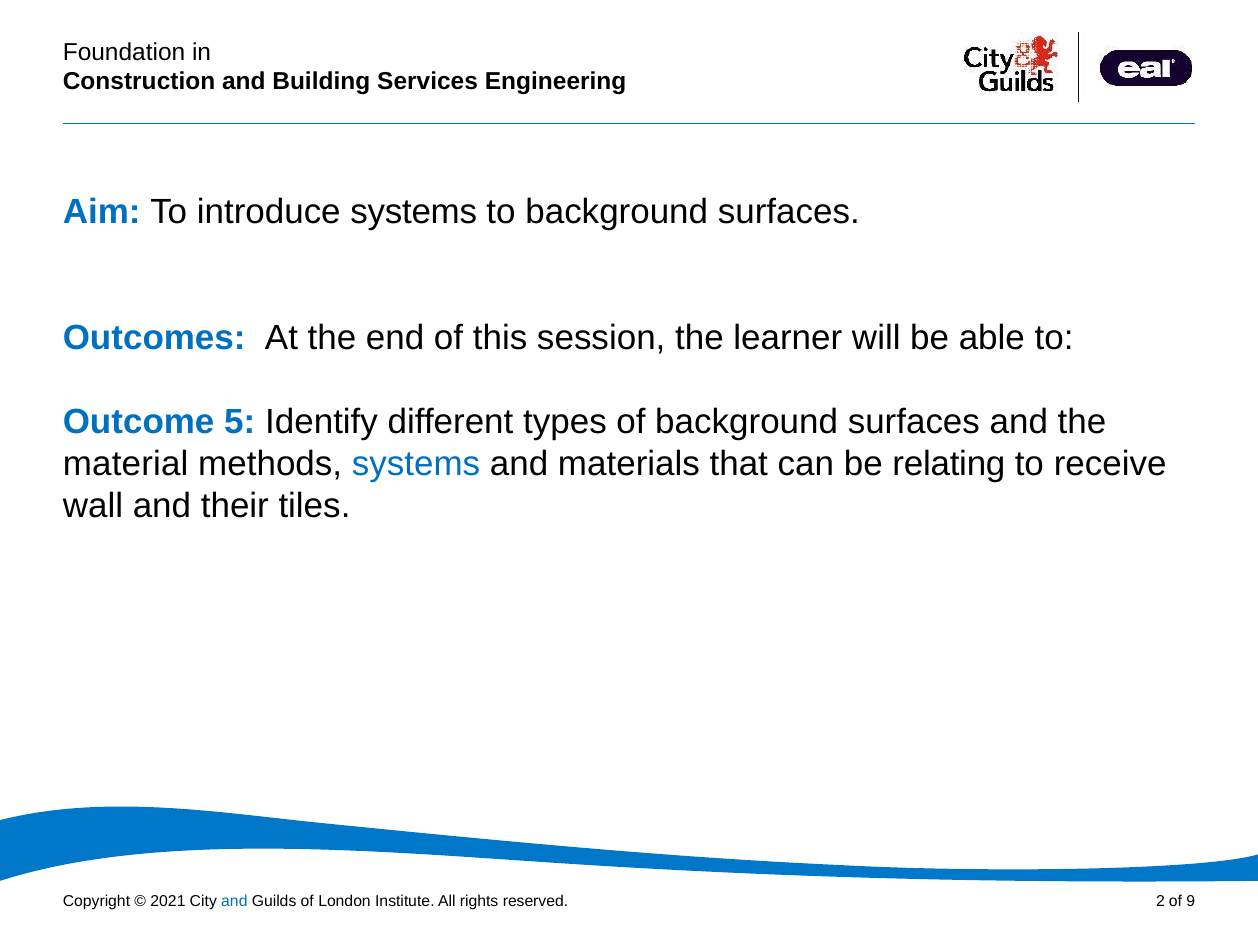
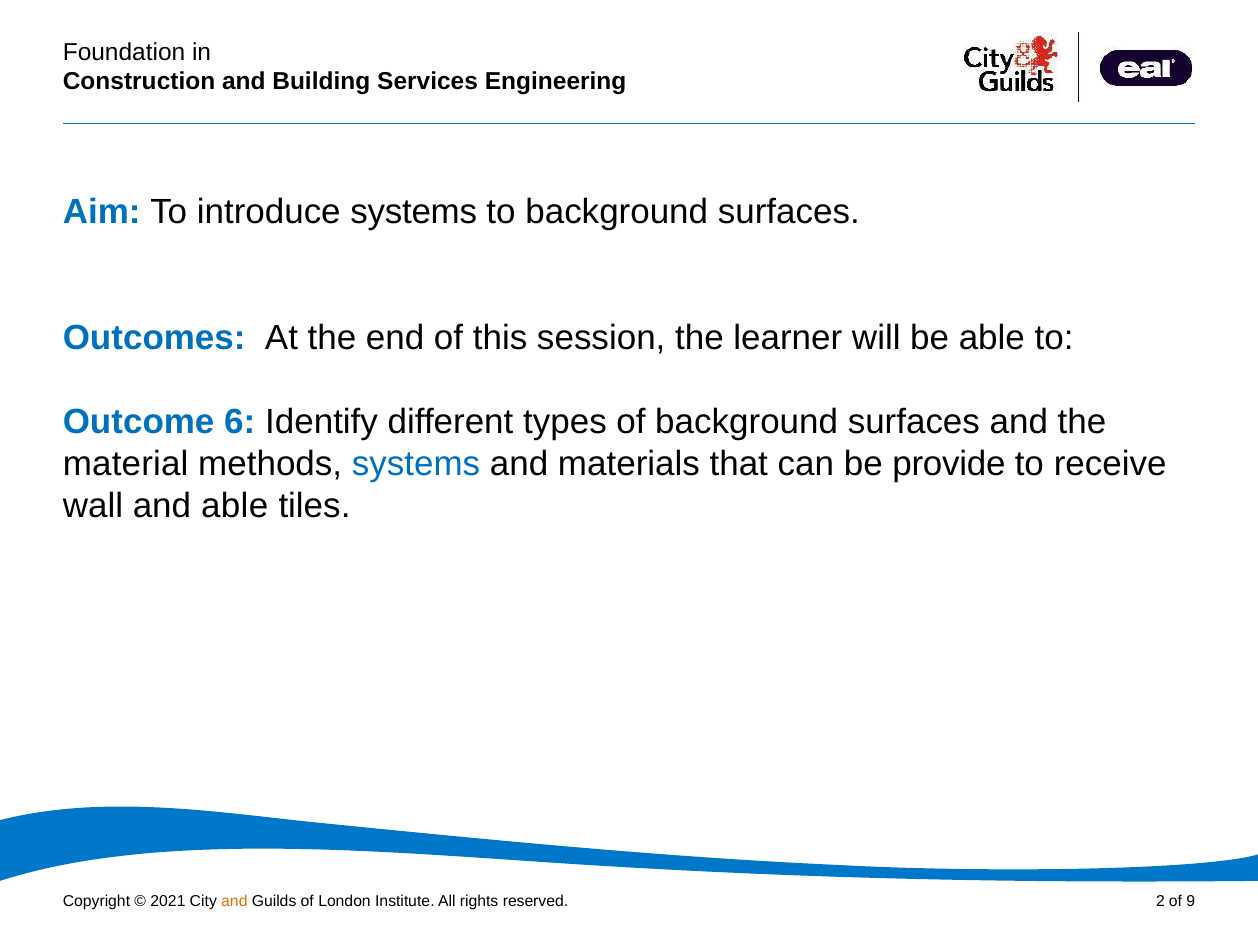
5: 5 -> 6
relating: relating -> provide
and their: their -> able
and at (234, 902) colour: blue -> orange
